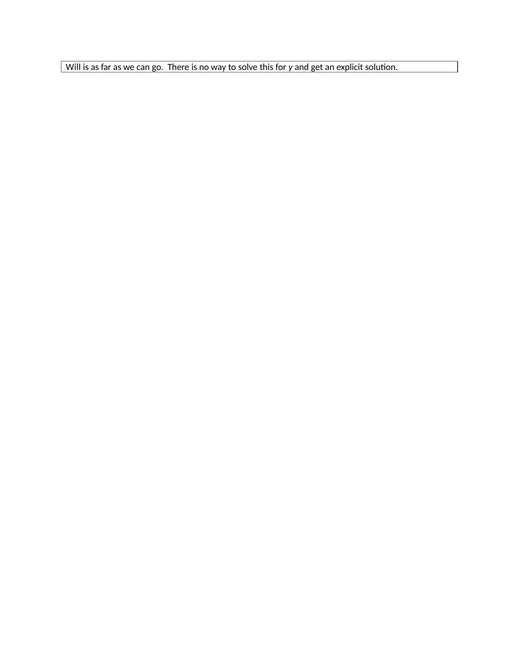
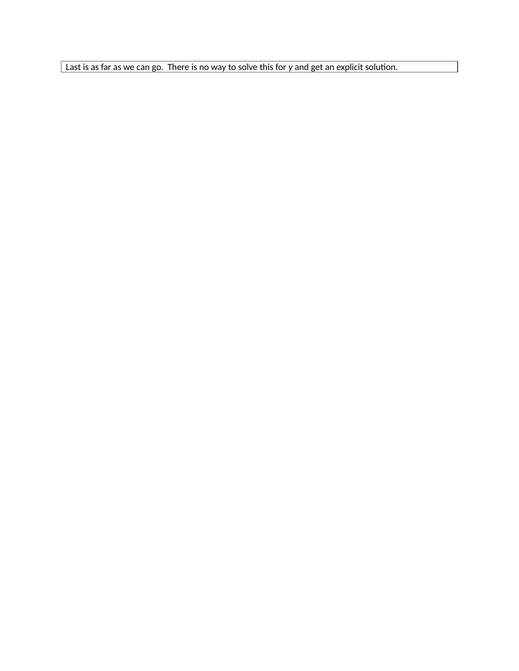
Will: Will -> Last
